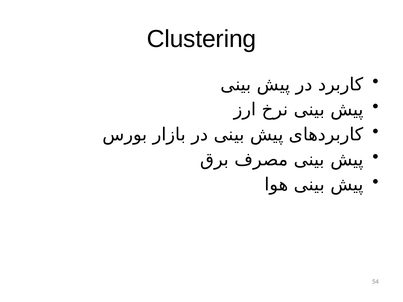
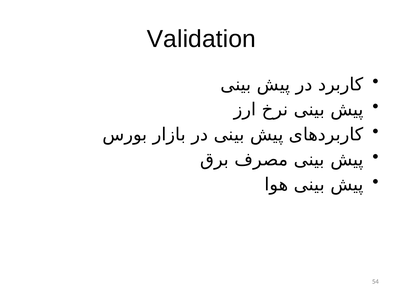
Clustering: Clustering -> Validation
